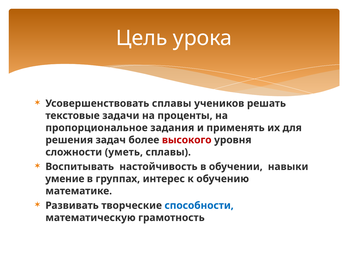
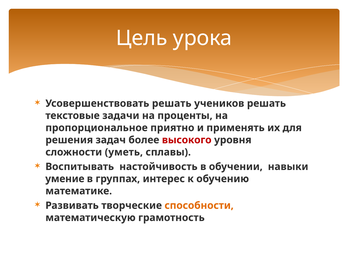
Усовершенствовать сплавы: сплавы -> решать
задания: задания -> приятно
способности colour: blue -> orange
